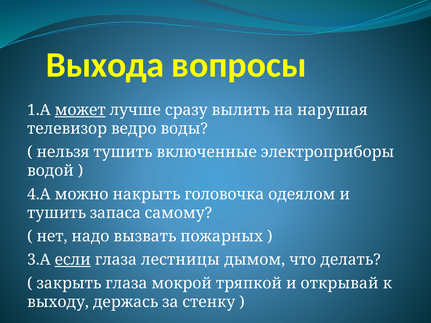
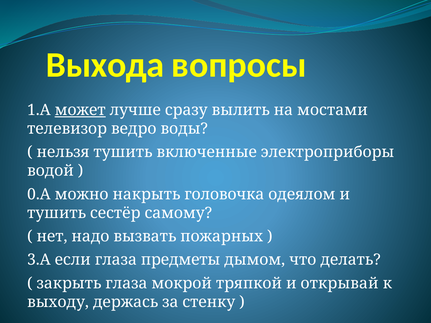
нарушая: нарушая -> мостами
4.А: 4.А -> 0.А
запаса: запаса -> сестёр
если underline: present -> none
лестницы: лестницы -> предметы
